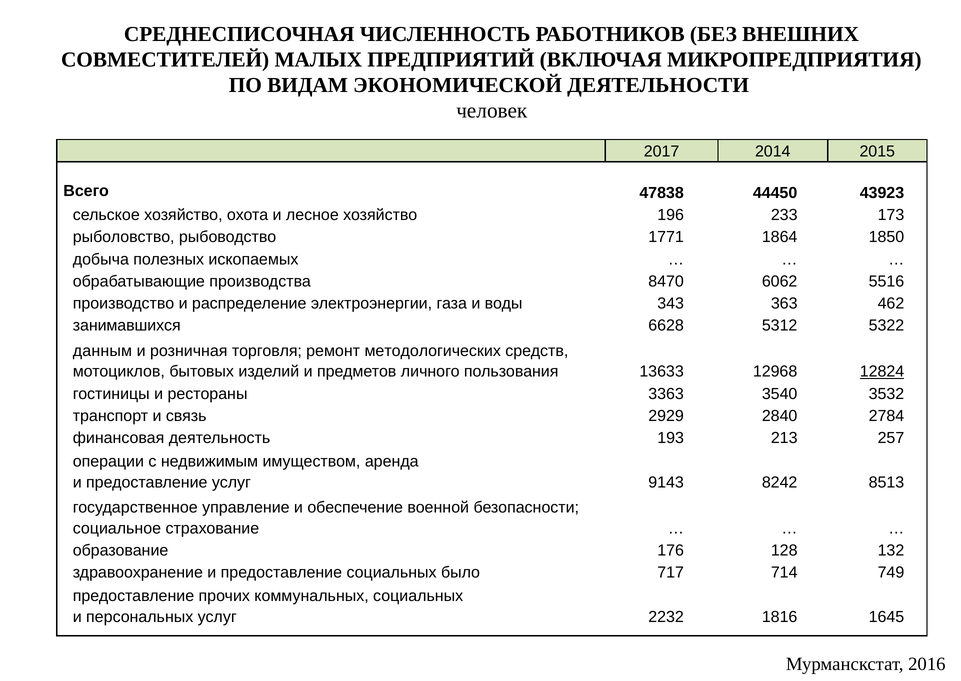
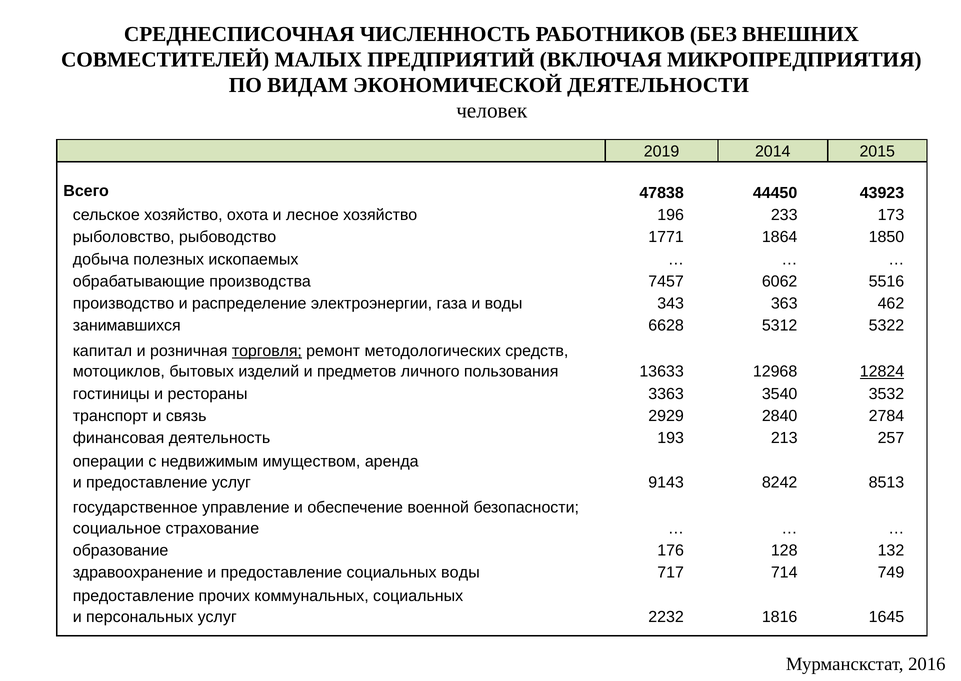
2017: 2017 -> 2019
8470: 8470 -> 7457
данным: данным -> капитал
торговля underline: none -> present
социальных было: было -> воды
